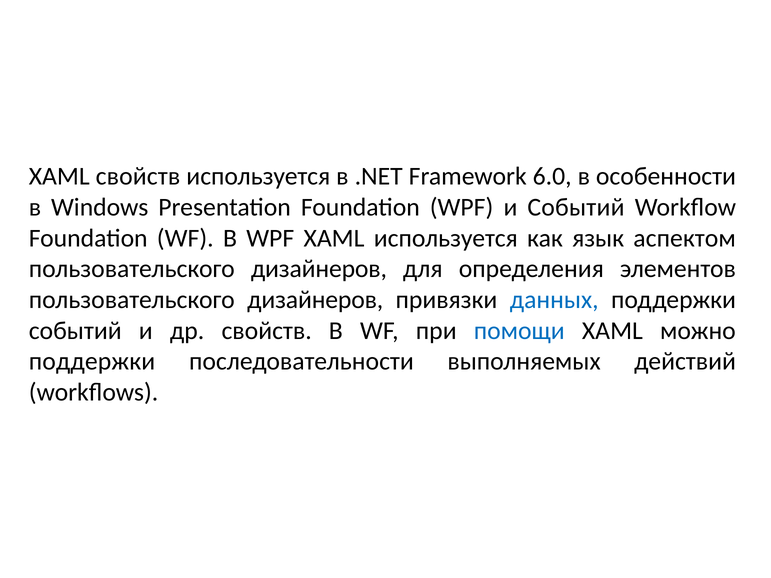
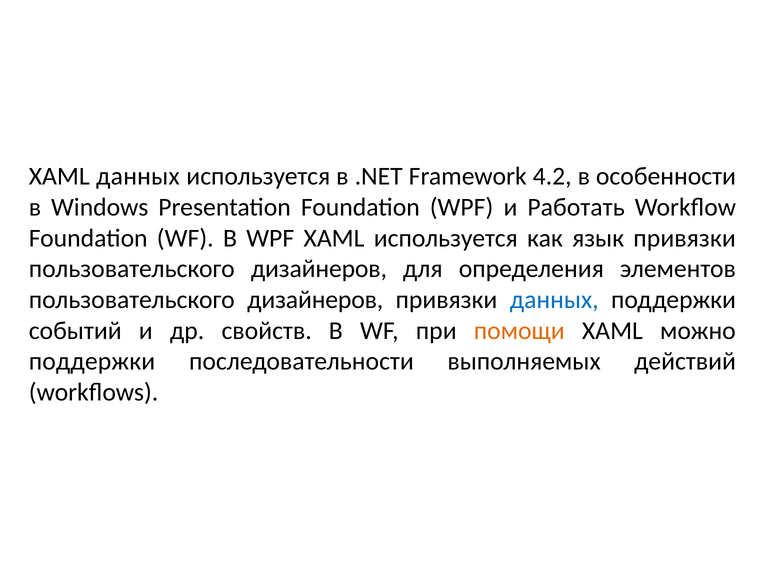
XAML свойств: свойств -> данных
6.0: 6.0 -> 4.2
и Событий: Событий -> Работать
язык аспектом: аспектом -> привязки
помощи colour: blue -> orange
